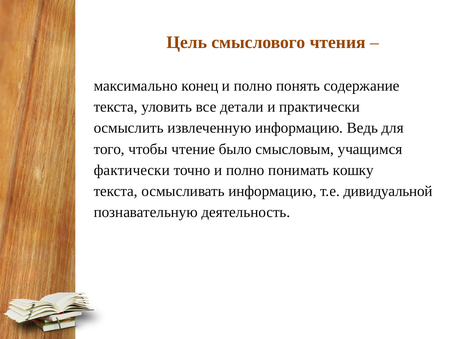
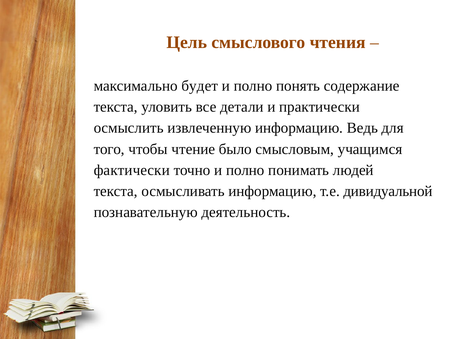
конец: конец -> будет
кошку: кошку -> людей
